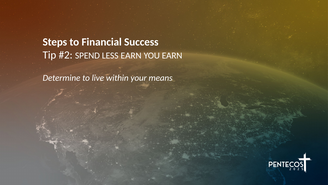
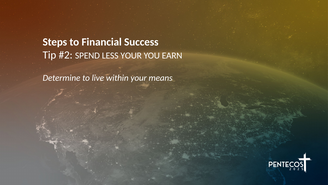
LESS EARN: EARN -> YOUR
